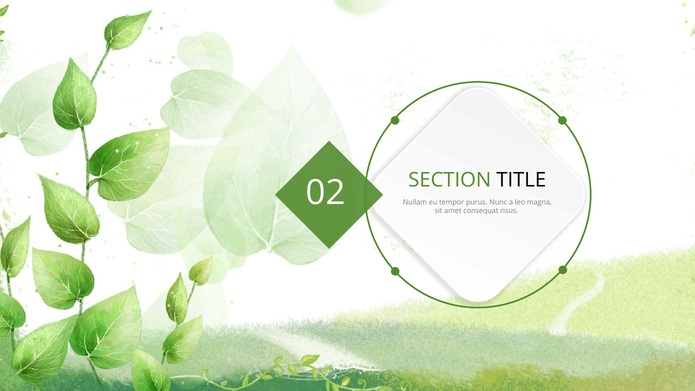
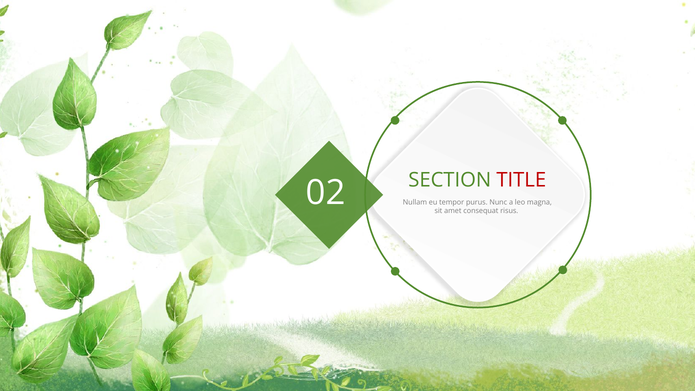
TITLE colour: black -> red
